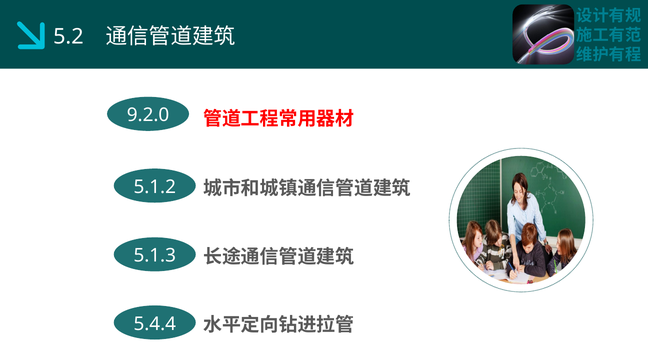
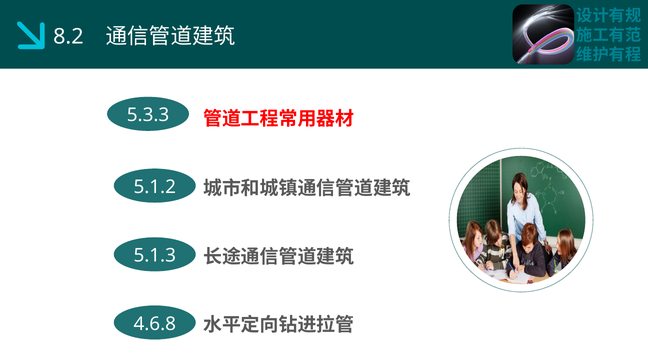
5.2: 5.2 -> 8.2
9.2.0: 9.2.0 -> 5.3.3
5.4.4: 5.4.4 -> 4.6.8
